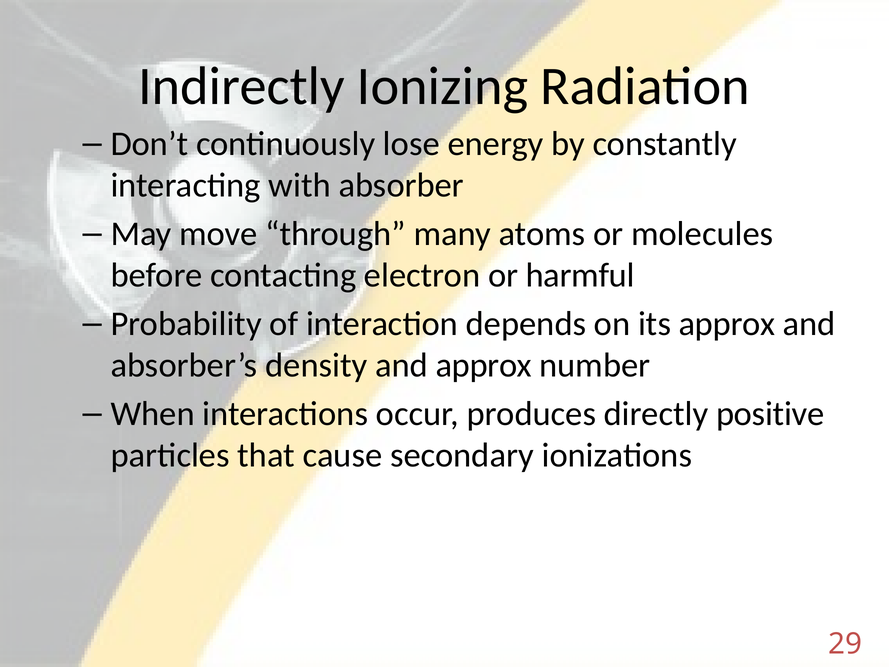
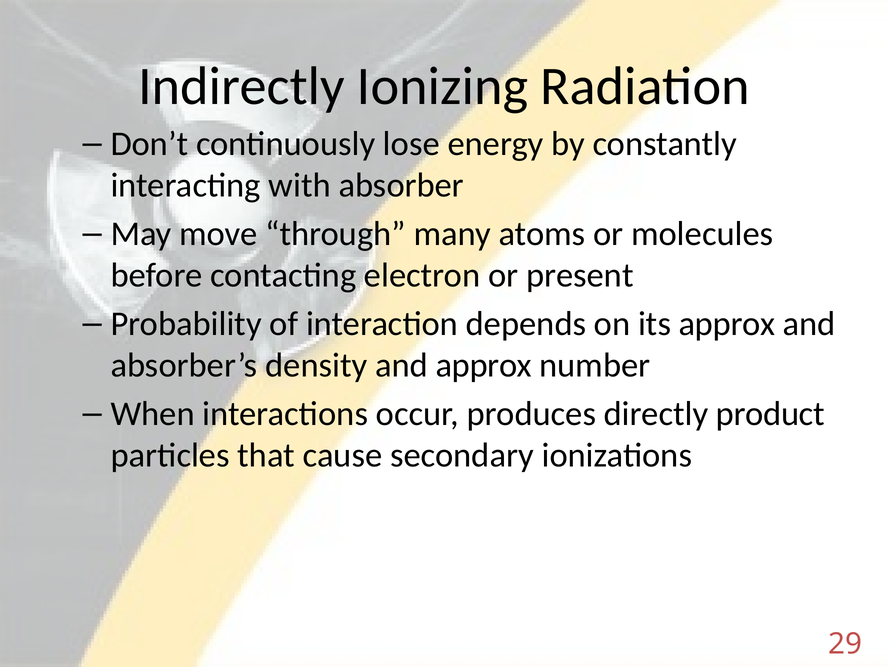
harmful: harmful -> present
positive: positive -> product
